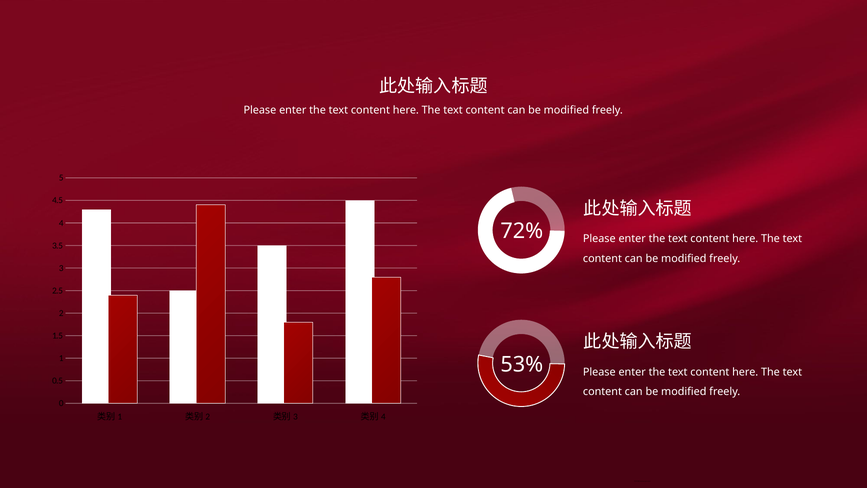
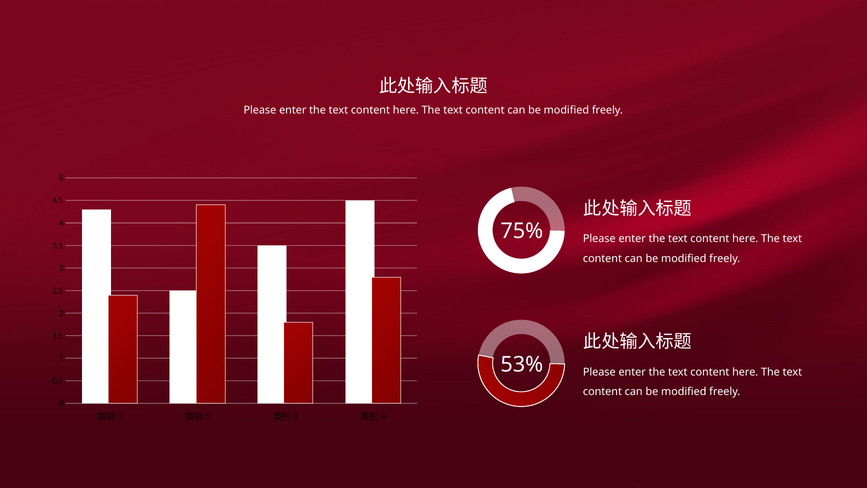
72%: 72% -> 75%
